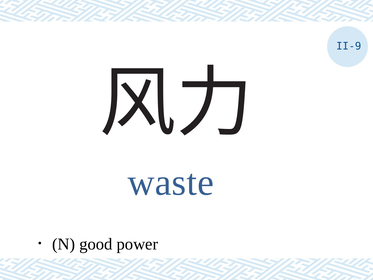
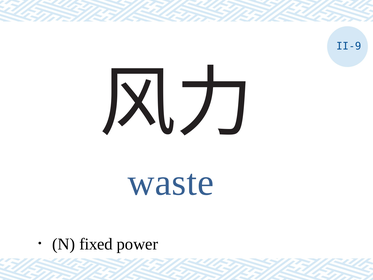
good: good -> fixed
